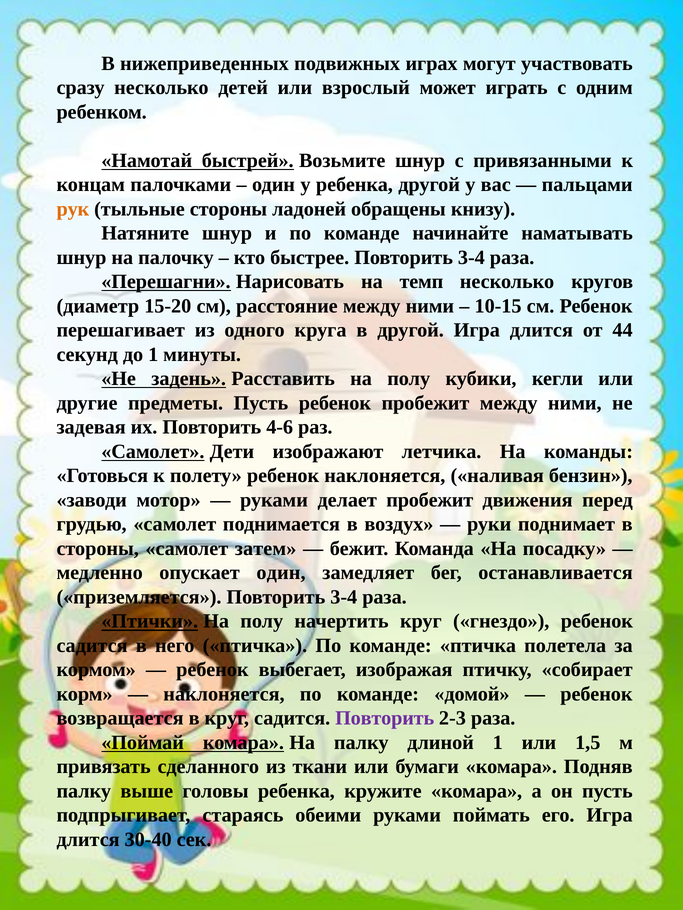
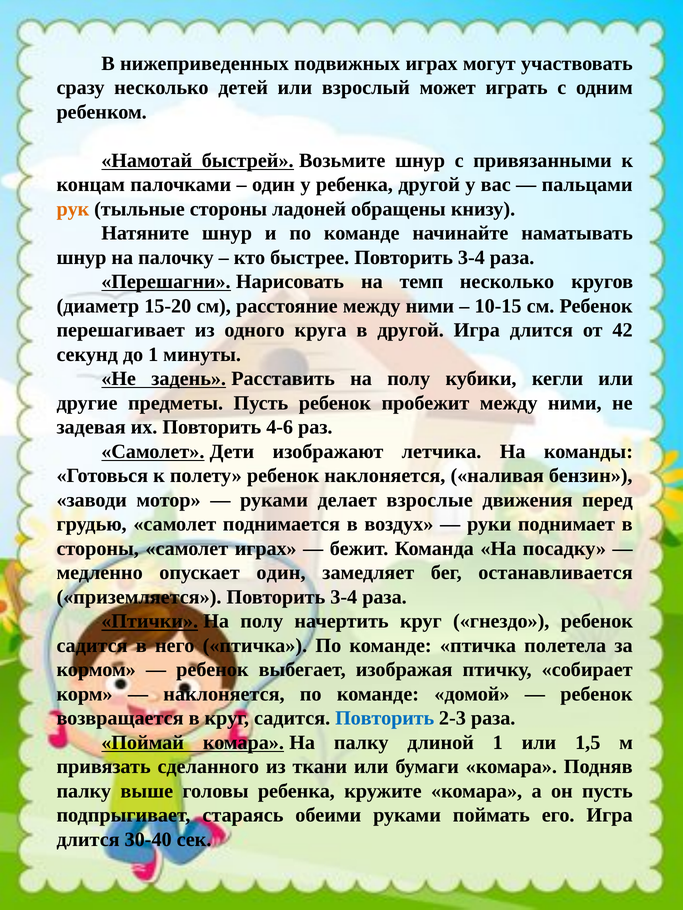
44: 44 -> 42
делает пробежит: пробежит -> взрослые
самолет затем: затем -> играх
Повторить at (385, 719) colour: purple -> blue
